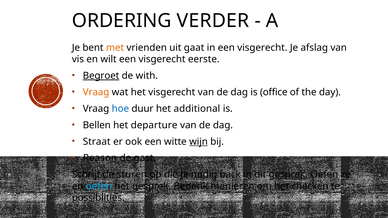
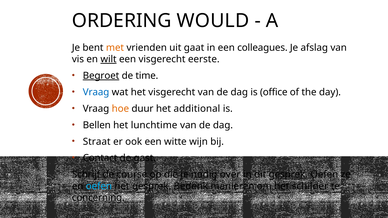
VERDER: VERDER -> WOULD
in een visgerecht: visgerecht -> colleagues
wilt underline: none -> present
with: with -> time
Vraag at (96, 92) colour: orange -> blue
hoe colour: blue -> orange
departure: departure -> lunchtime
wijn underline: present -> none
Reason: Reason -> Contact
sturen: sturen -> course
back: back -> over
checken: checken -> schilder
possiblities: possiblities -> concerning
